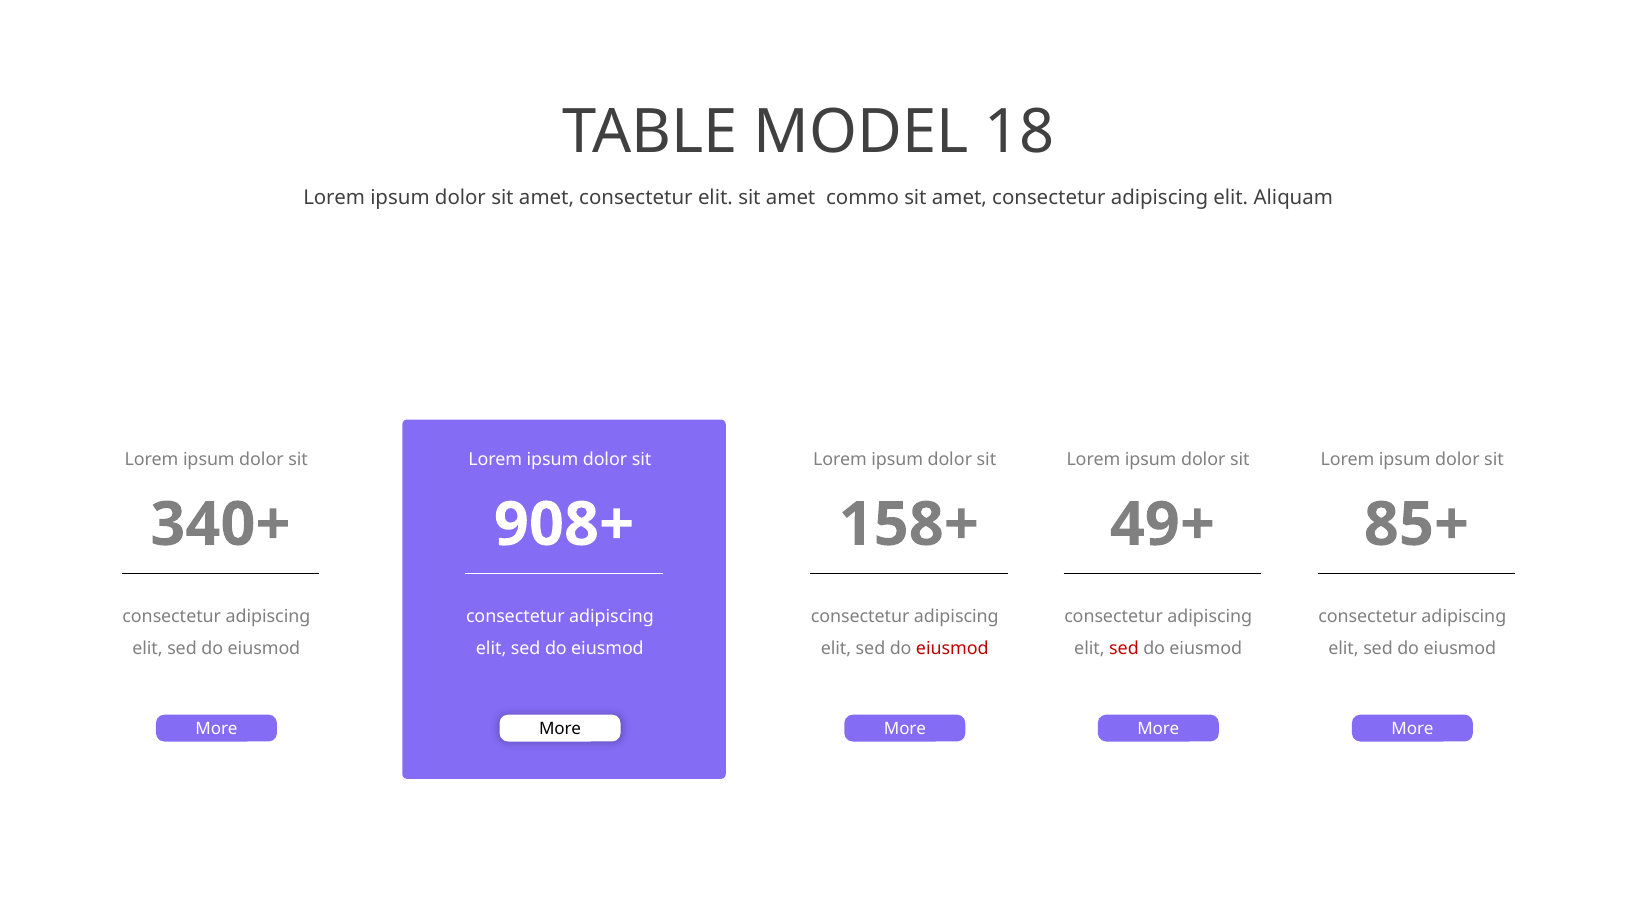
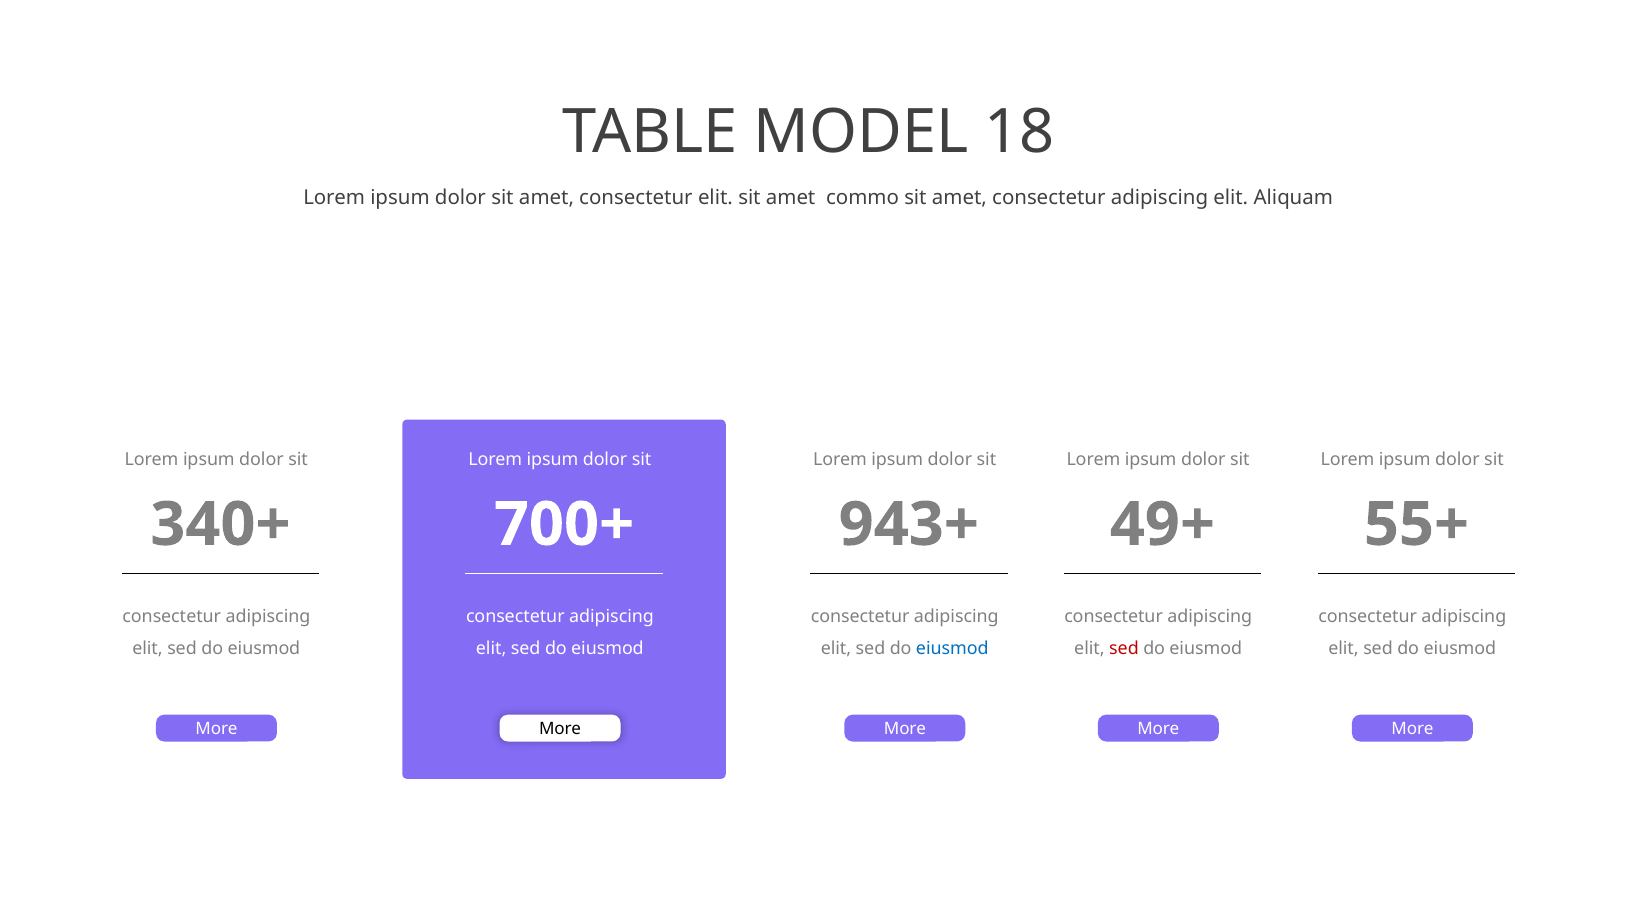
908+: 908+ -> 700+
158+: 158+ -> 943+
85+: 85+ -> 55+
eiusmod at (952, 649) colour: red -> blue
